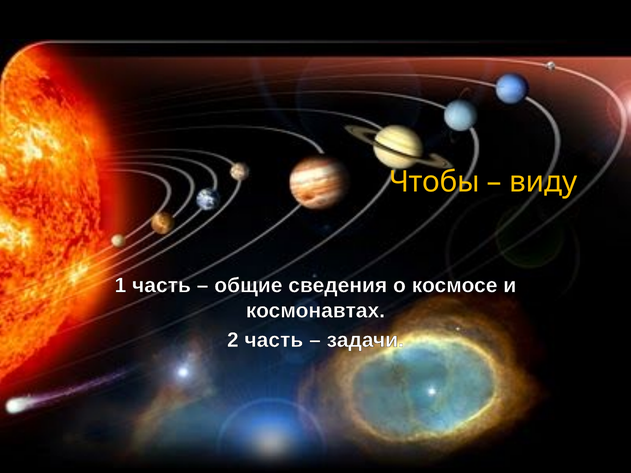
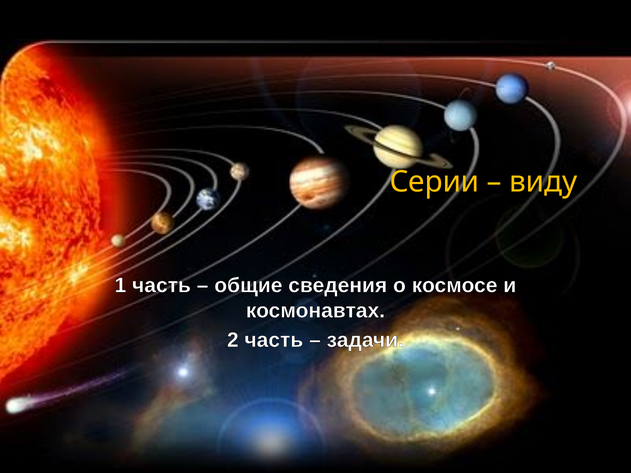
Чтобы: Чтобы -> Серии
